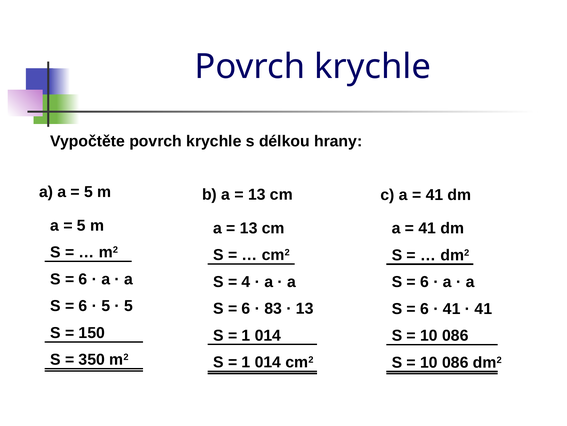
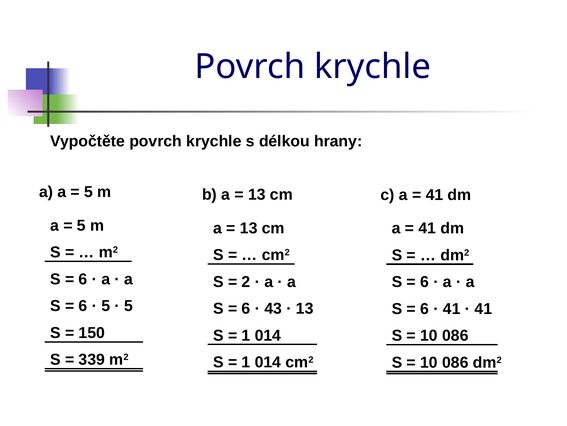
4: 4 -> 2
83: 83 -> 43
350: 350 -> 339
